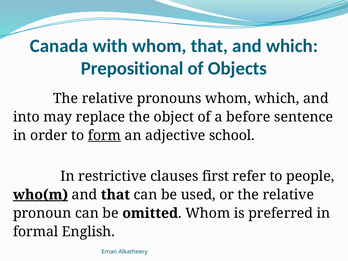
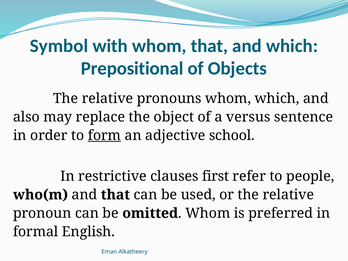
Canada: Canada -> Symbol
into: into -> also
before: before -> versus
who(m underline: present -> none
